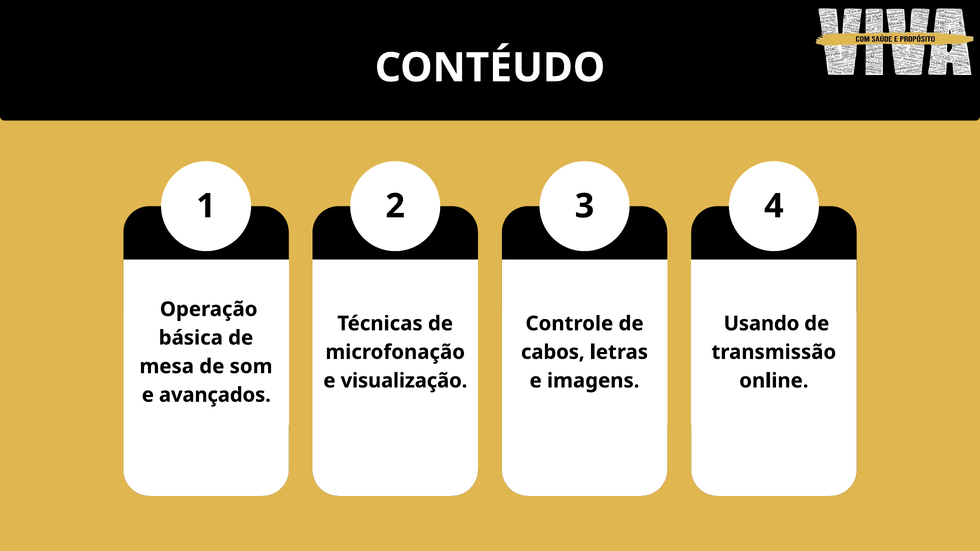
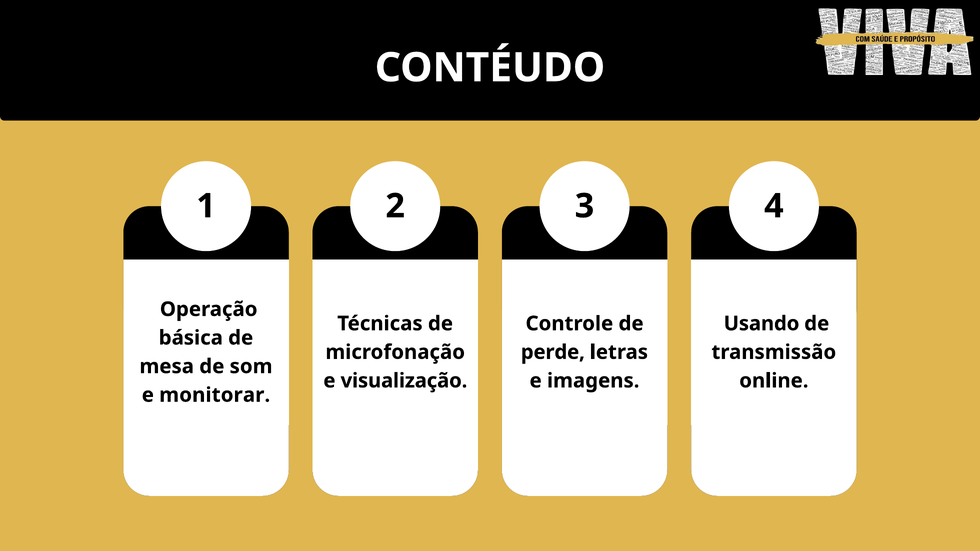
cabos: cabos -> perde
avançados: avançados -> monitorar
